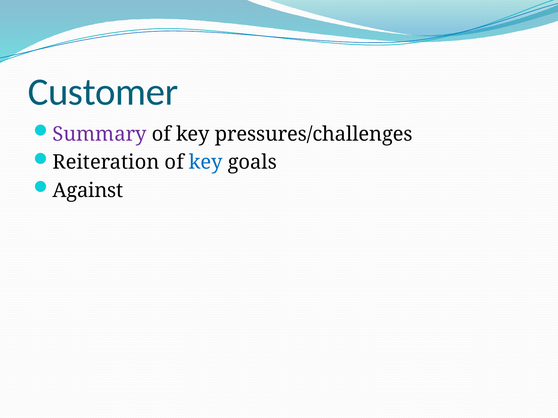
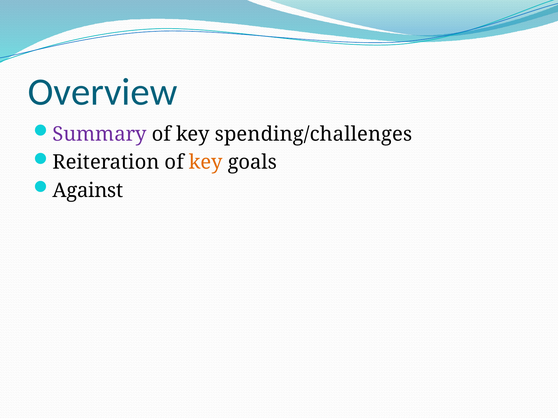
Customer: Customer -> Overview
pressures/challenges: pressures/challenges -> spending/challenges
key at (206, 163) colour: blue -> orange
